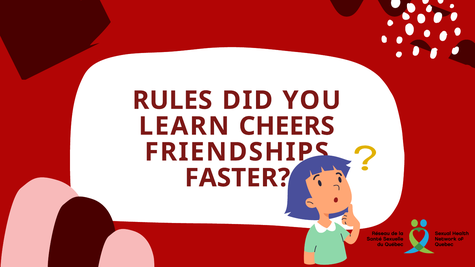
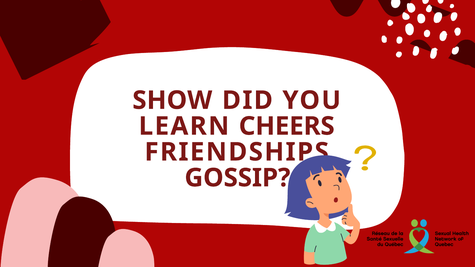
RULES: RULES -> SHOW
FASTER: FASTER -> GOSSIP
